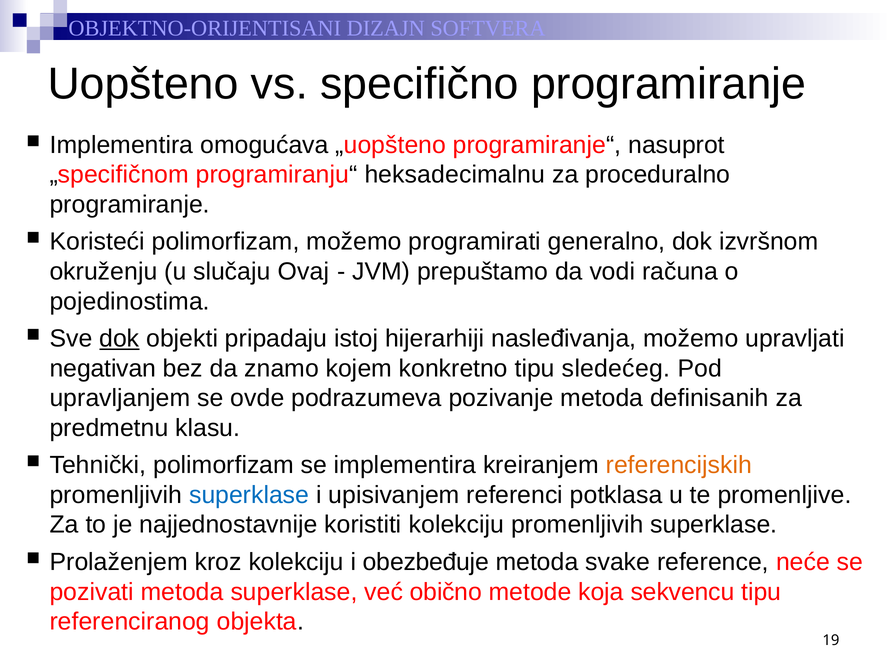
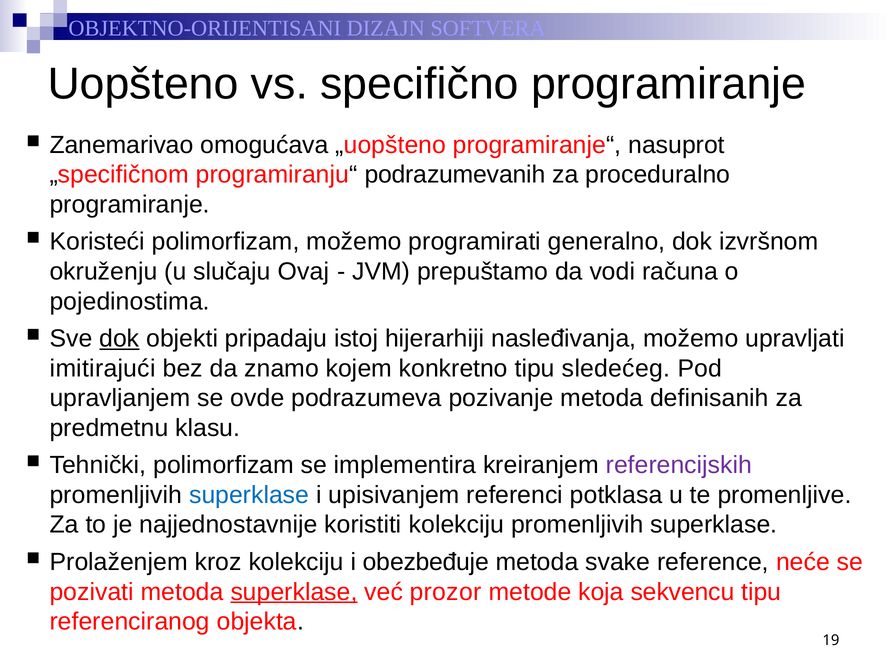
Implementira at (121, 145): Implementira -> Zanemarivao
heksadecimalnu: heksadecimalnu -> podrazumevanih
negativan: negativan -> imitirajući
referencijskih colour: orange -> purple
superklase at (294, 592) underline: none -> present
obično: obično -> prozor
